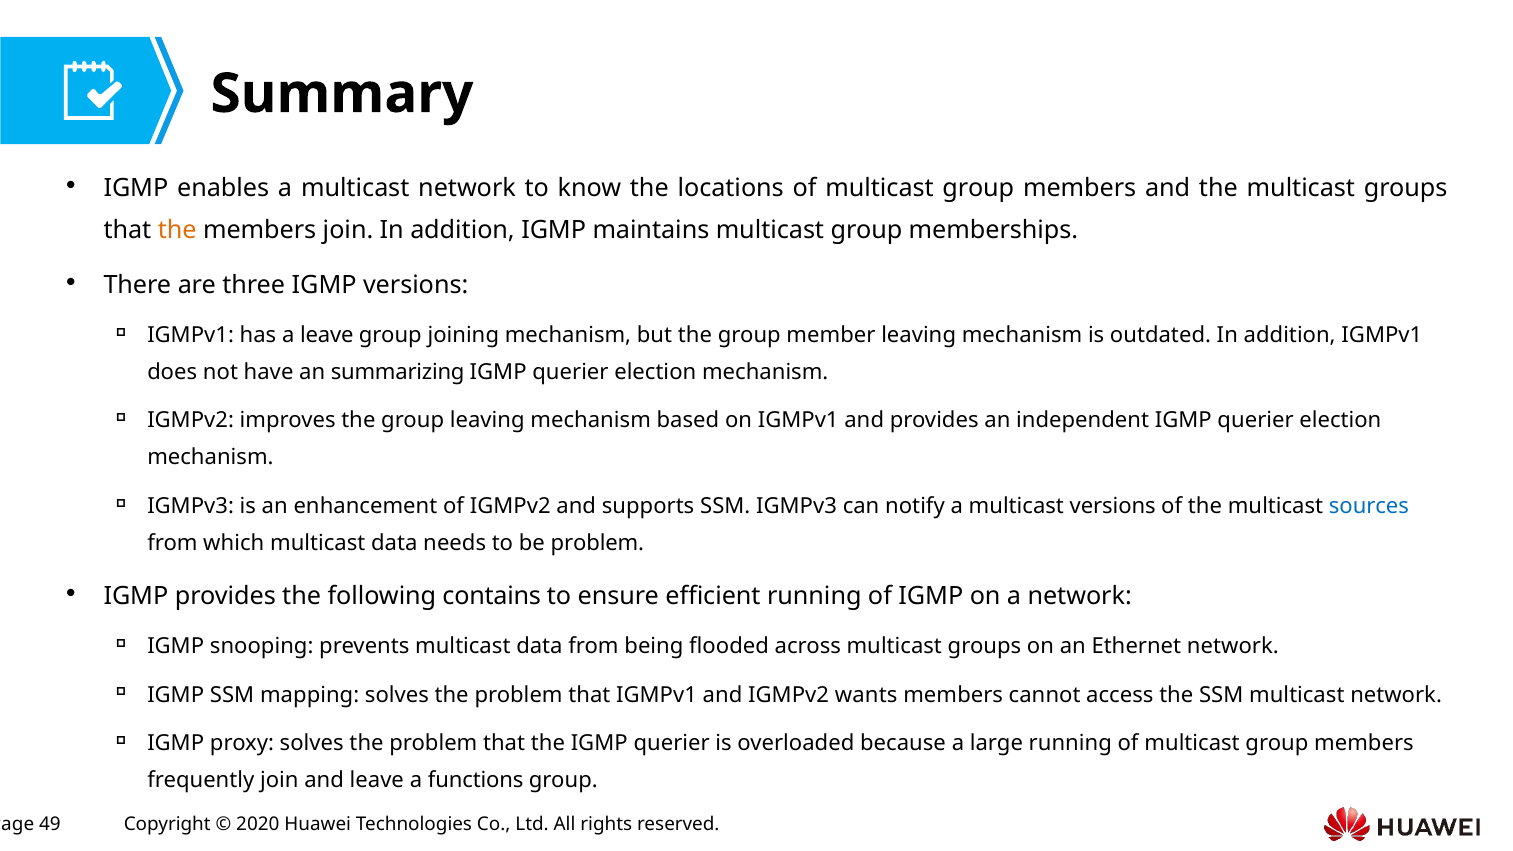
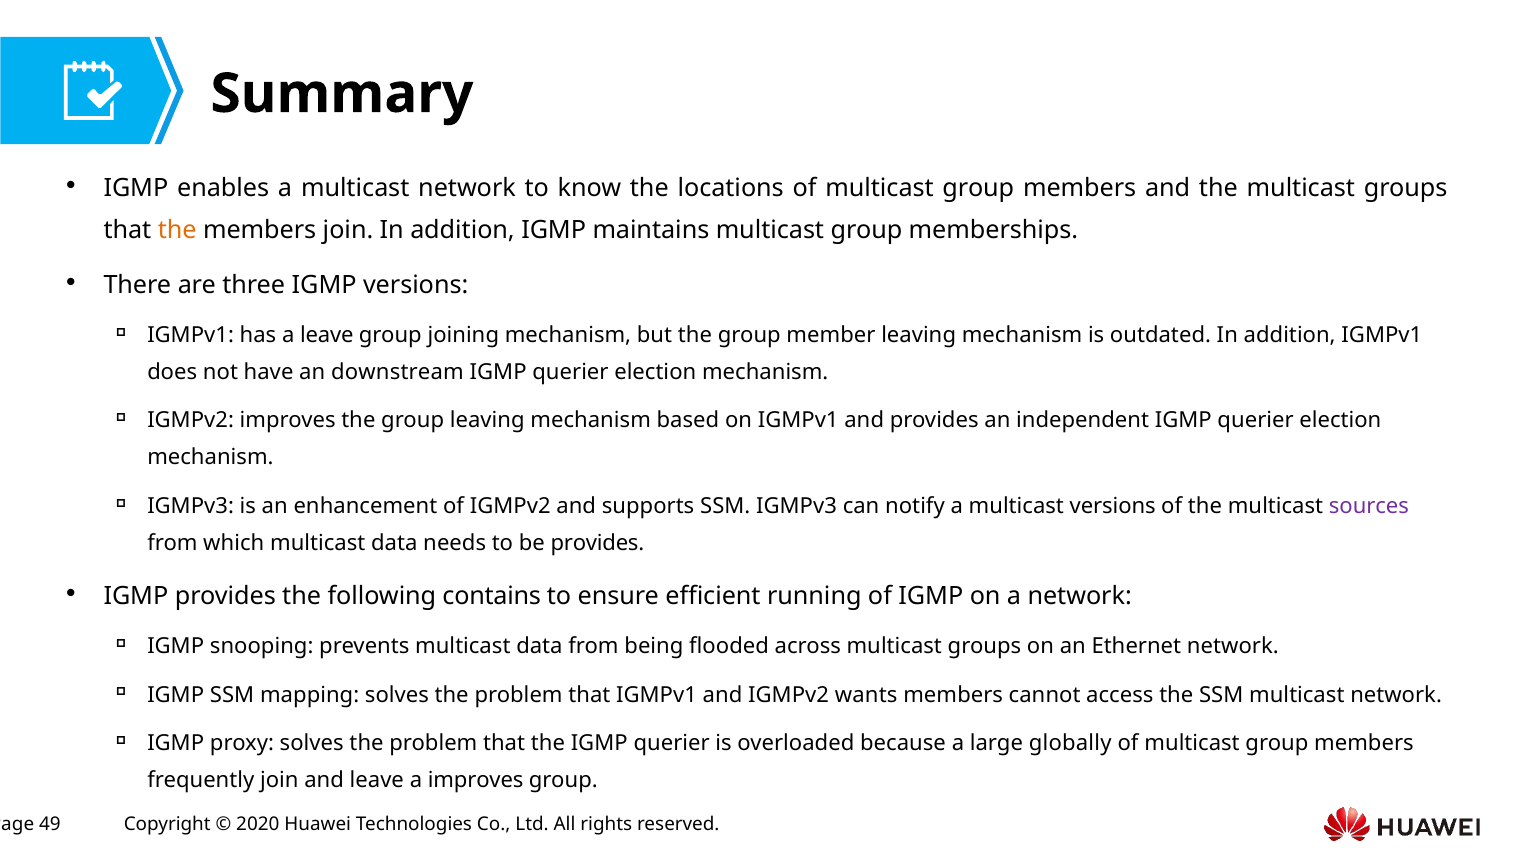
summarizing: summarizing -> downstream
sources colour: blue -> purple
be problem: problem -> provides
large running: running -> globally
a functions: functions -> improves
